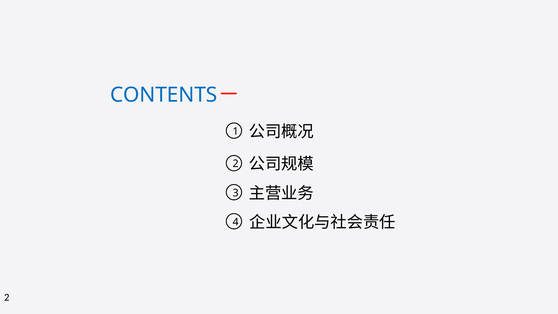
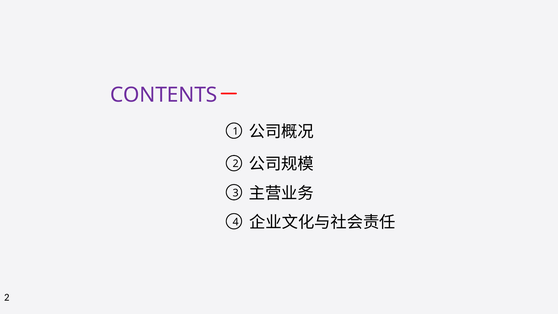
CONTENTS colour: blue -> purple
